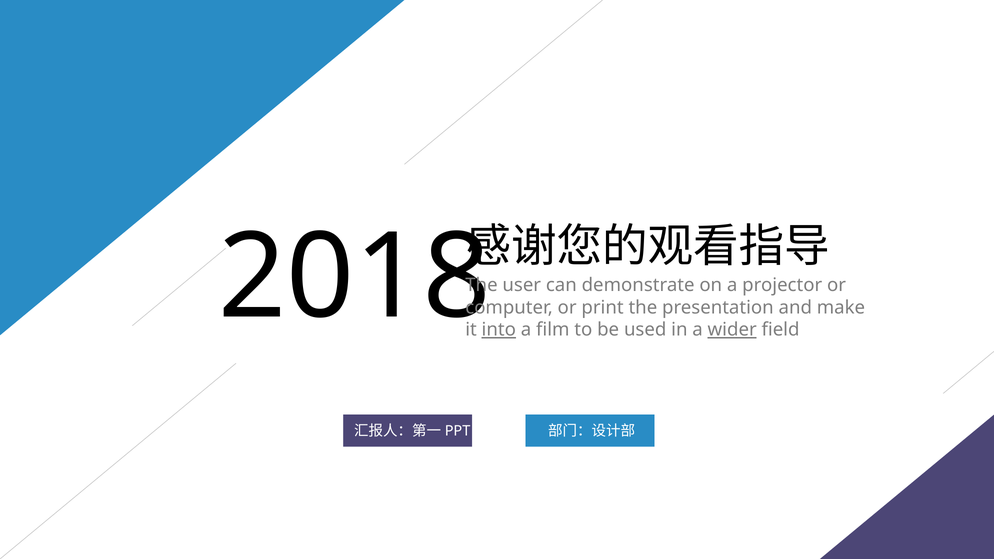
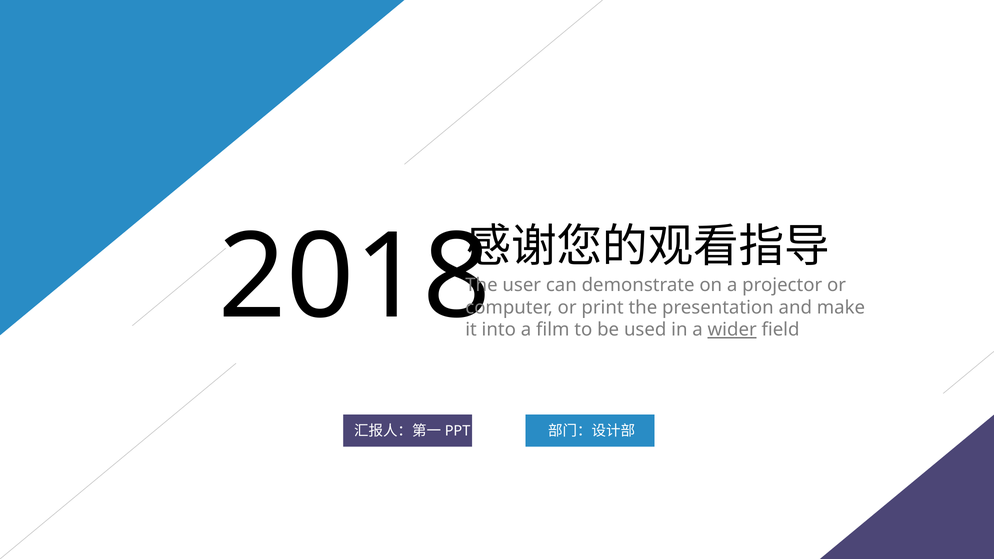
into underline: present -> none
